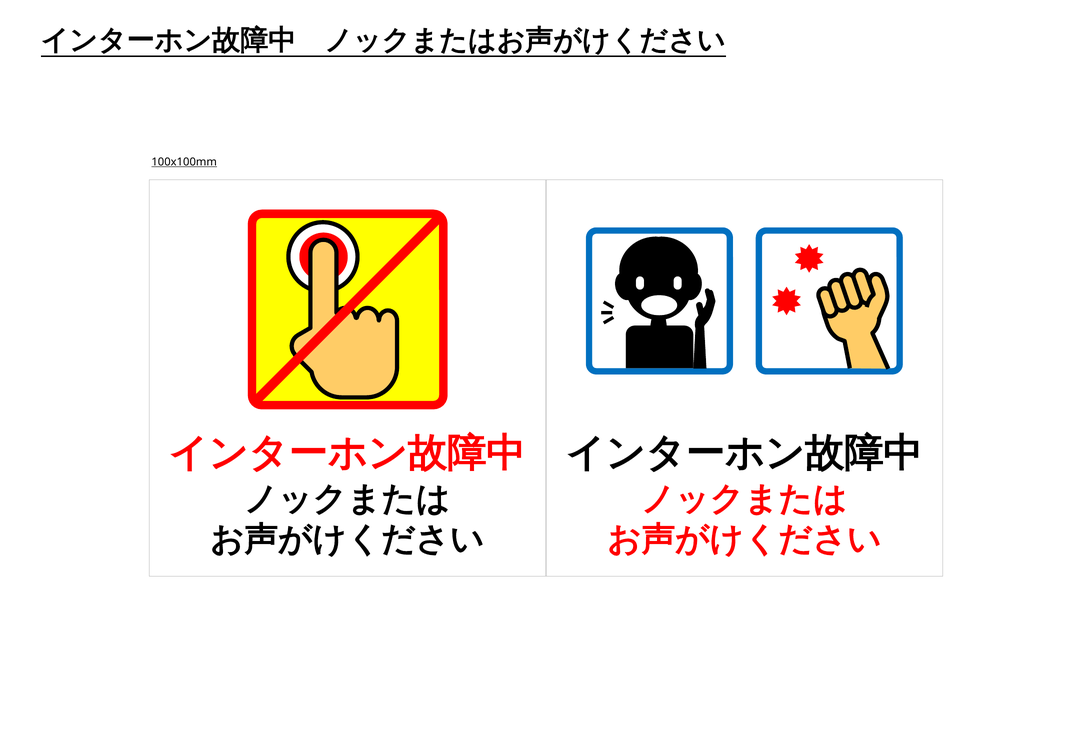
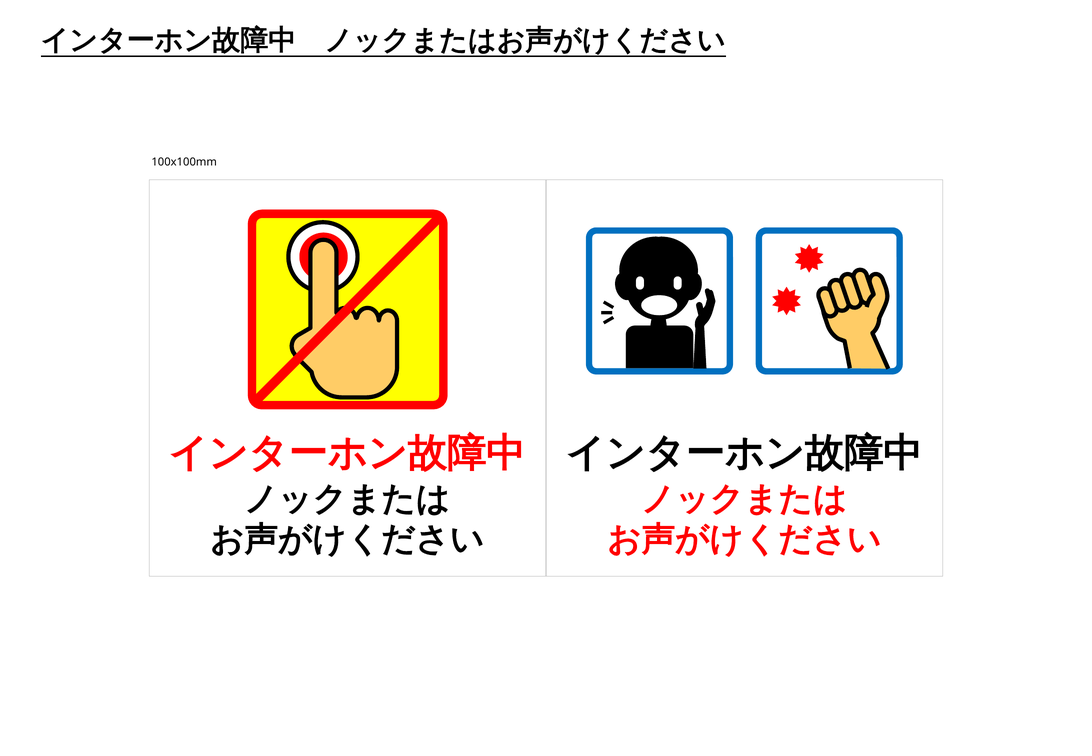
100x100mm underline: present -> none
